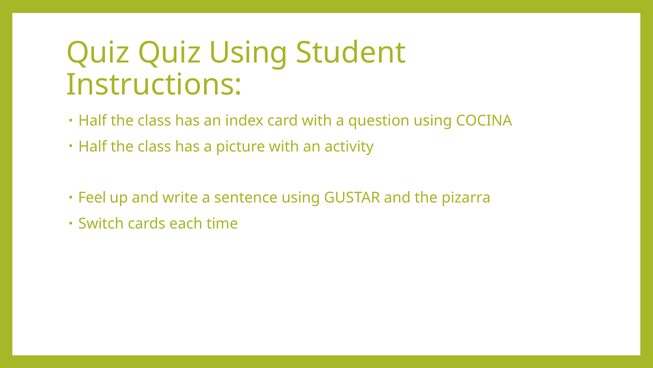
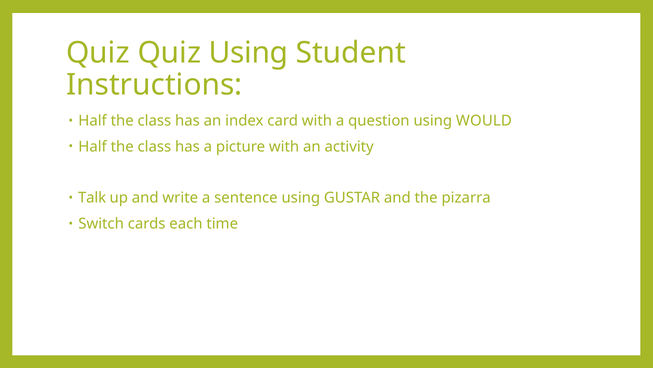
COCINA: COCINA -> WOULD
Feel: Feel -> Talk
